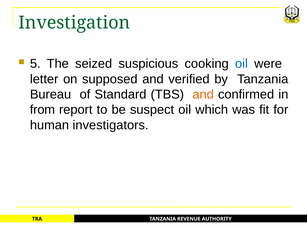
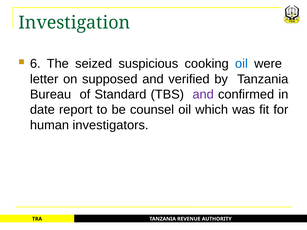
5: 5 -> 6
and at (203, 95) colour: orange -> purple
from: from -> date
suspect: suspect -> counsel
